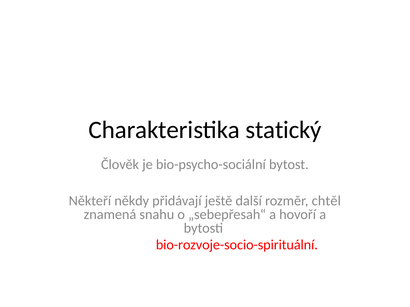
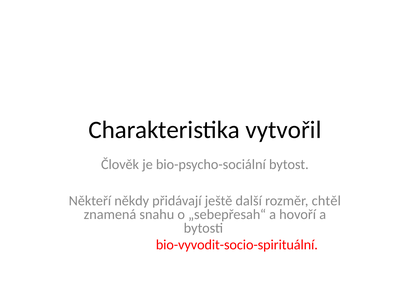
statický: statický -> vytvořil
bio-rozvoje-socio-spirituální: bio-rozvoje-socio-spirituální -> bio-vyvodit-socio-spirituální
